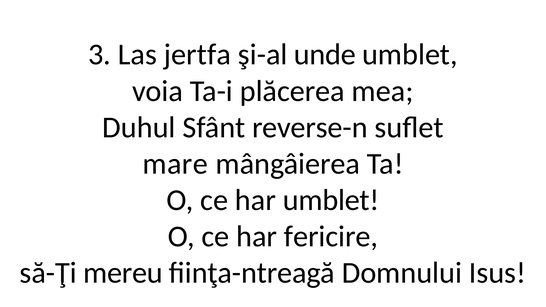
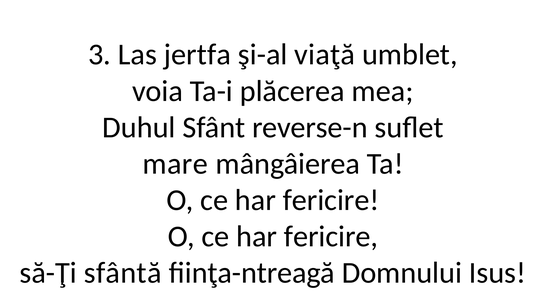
unde: unde -> viaţă
umblet at (331, 200): umblet -> fericire
mereu: mereu -> sfântă
